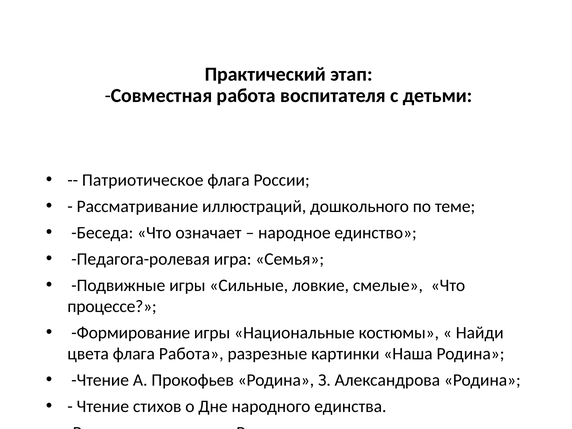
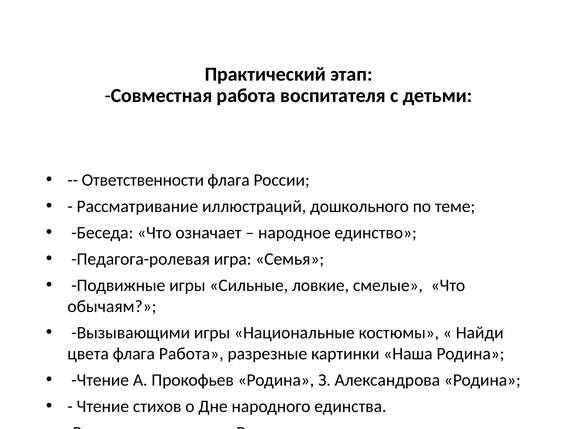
Патриотическое: Патриотическое -> Ответственности
процессе: процессе -> обычаям
Формирование: Формирование -> Вызывающими
